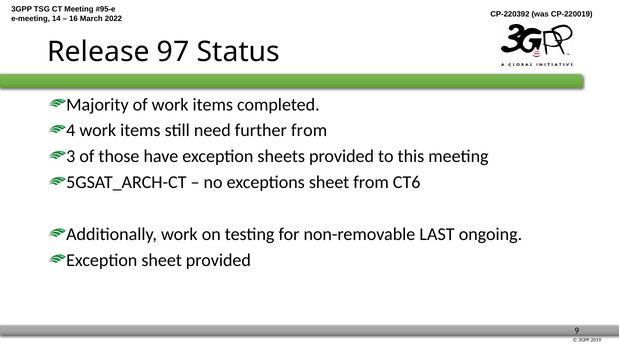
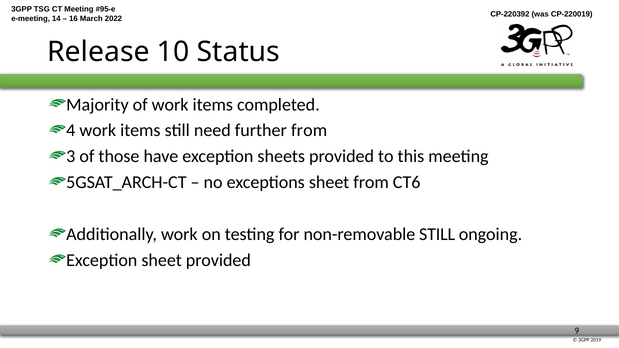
97: 97 -> 10
non-removable LAST: LAST -> STILL
